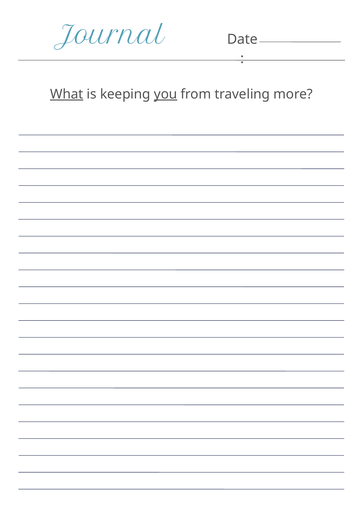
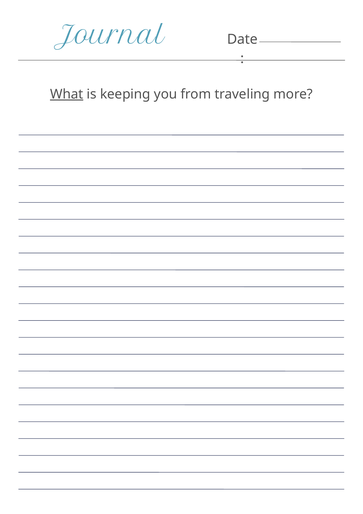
you underline: present -> none
